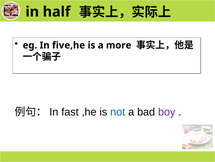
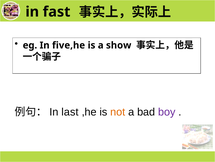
half: half -> fast
more: more -> show
fast: fast -> last
not colour: blue -> orange
